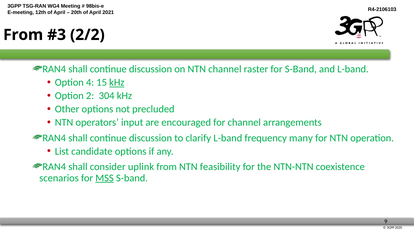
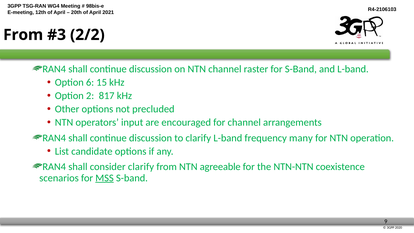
4: 4 -> 6
kHz at (117, 82) underline: present -> none
304: 304 -> 817
consider uplink: uplink -> clarify
feasibility: feasibility -> agreeable
